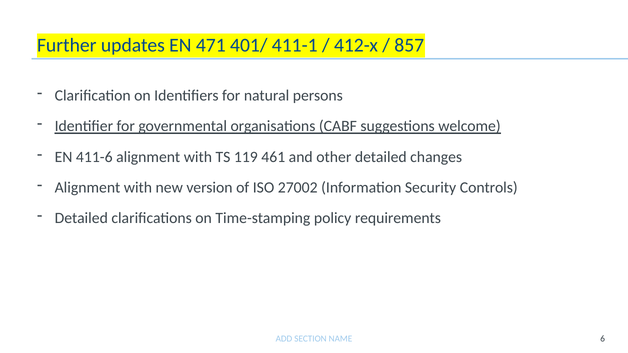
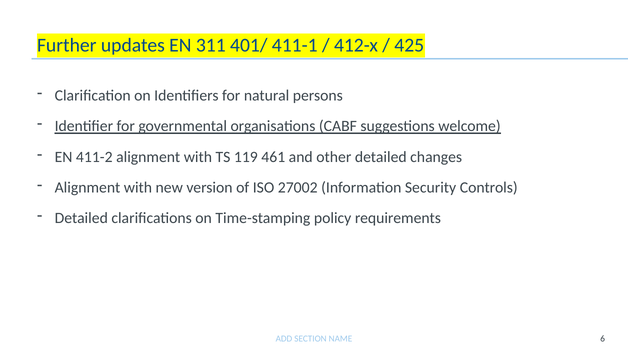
471: 471 -> 311
857: 857 -> 425
411-6: 411-6 -> 411-2
